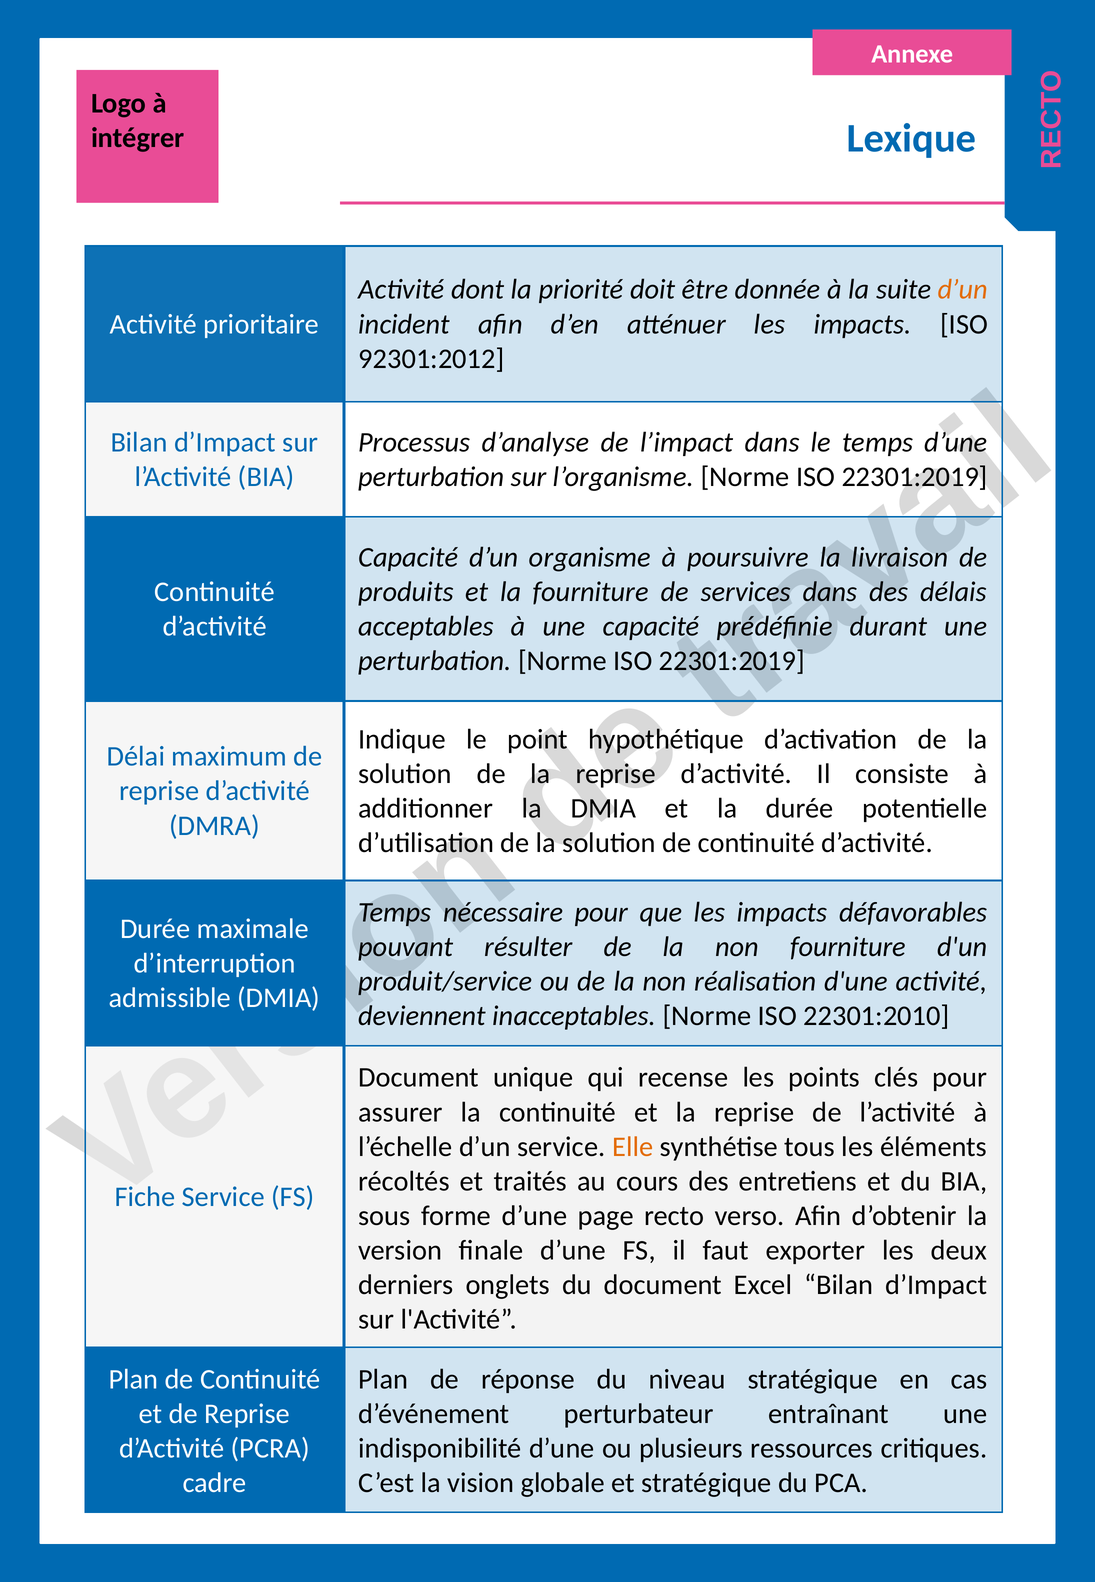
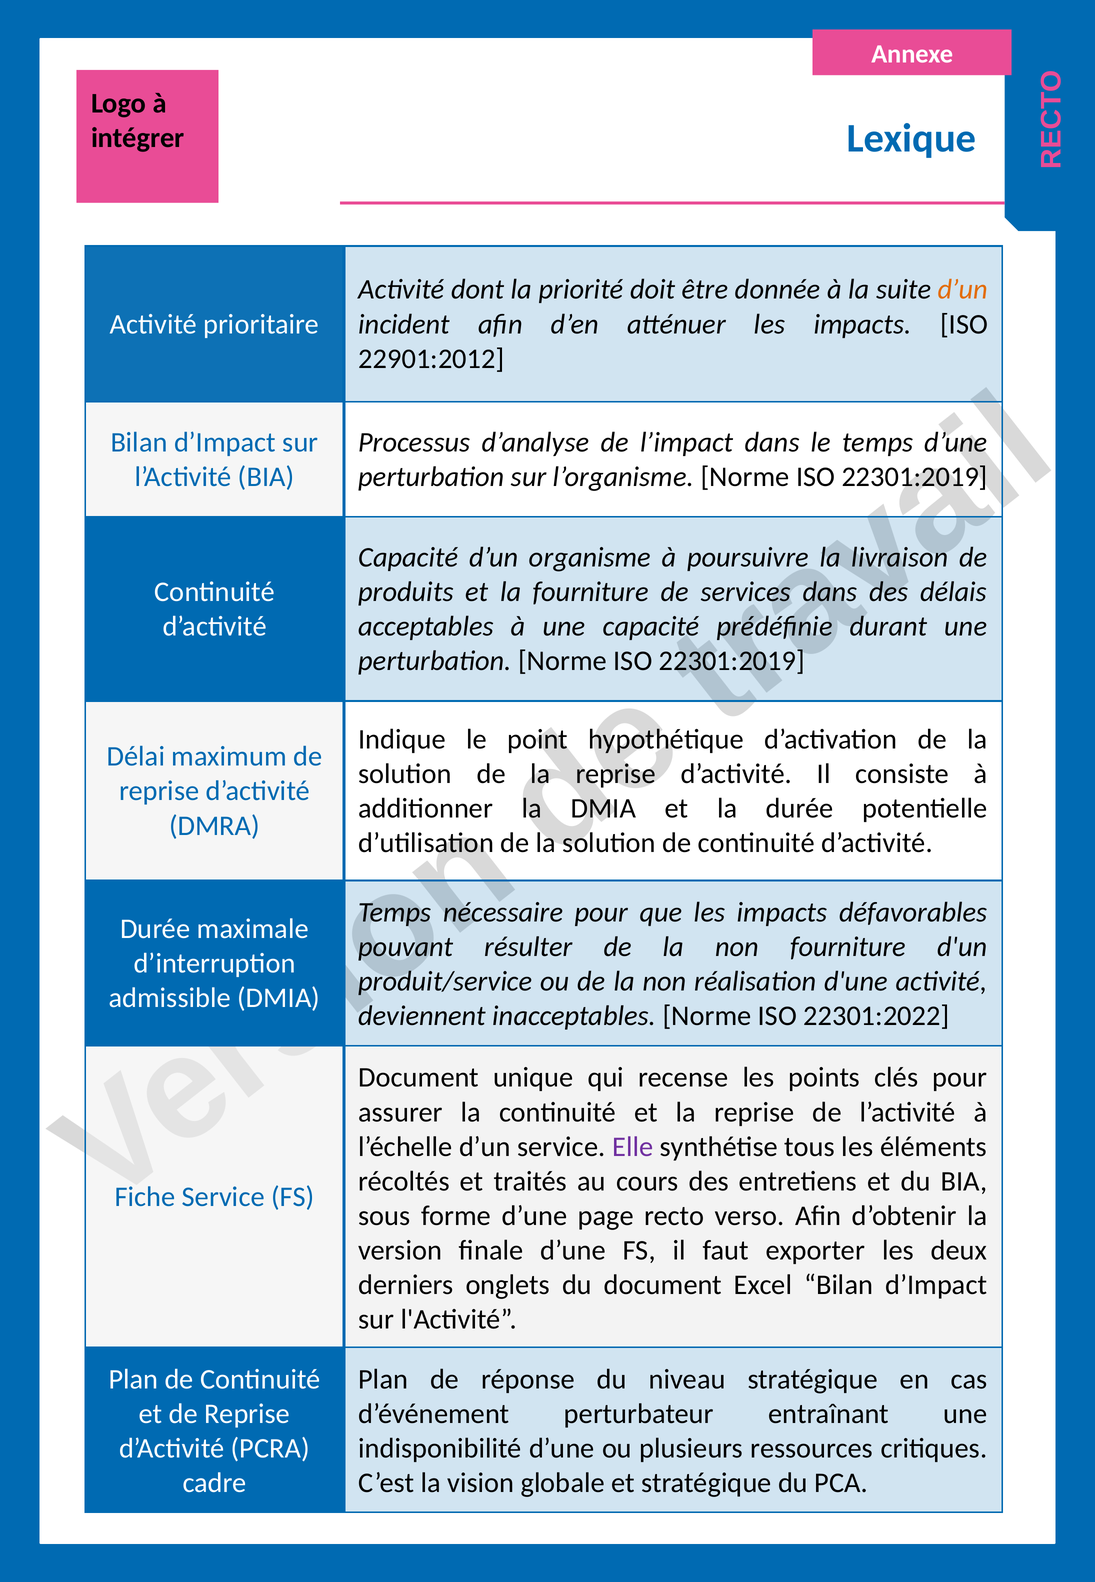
92301:2012: 92301:2012 -> 22901:2012
22301:2010: 22301:2010 -> 22301:2022
Elle colour: orange -> purple
